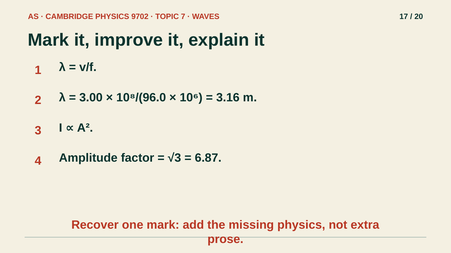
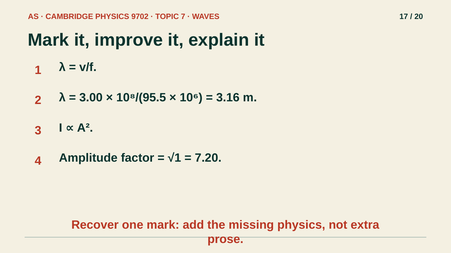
10⁸/(96.0: 10⁸/(96.0 -> 10⁸/(95.5
√3: √3 -> √1
6.87: 6.87 -> 7.20
